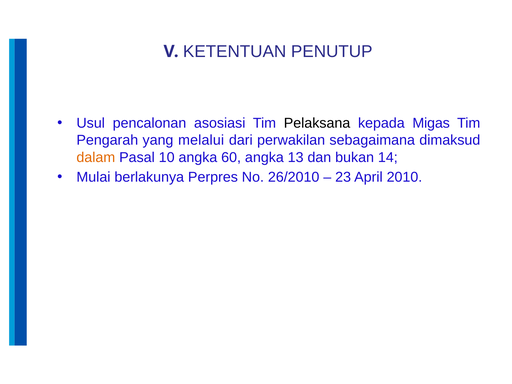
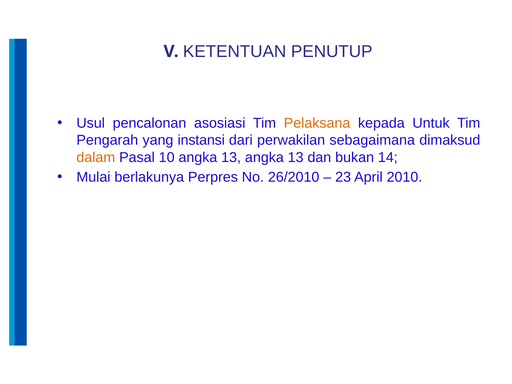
Pelaksana colour: black -> orange
Migas: Migas -> Untuk
melalui: melalui -> instansi
10 angka 60: 60 -> 13
